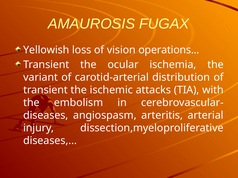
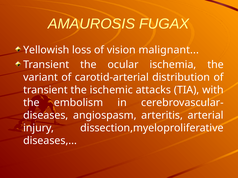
operations: operations -> malignant
